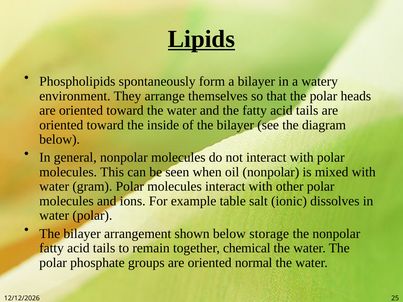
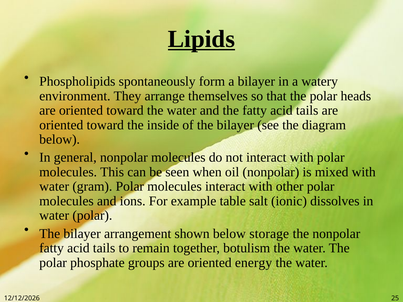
chemical: chemical -> botulism
normal: normal -> energy
